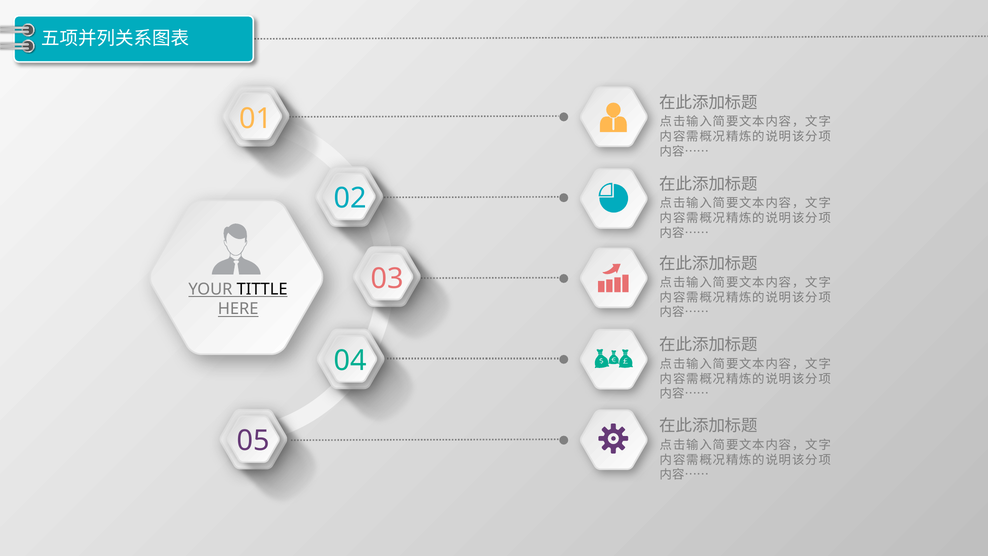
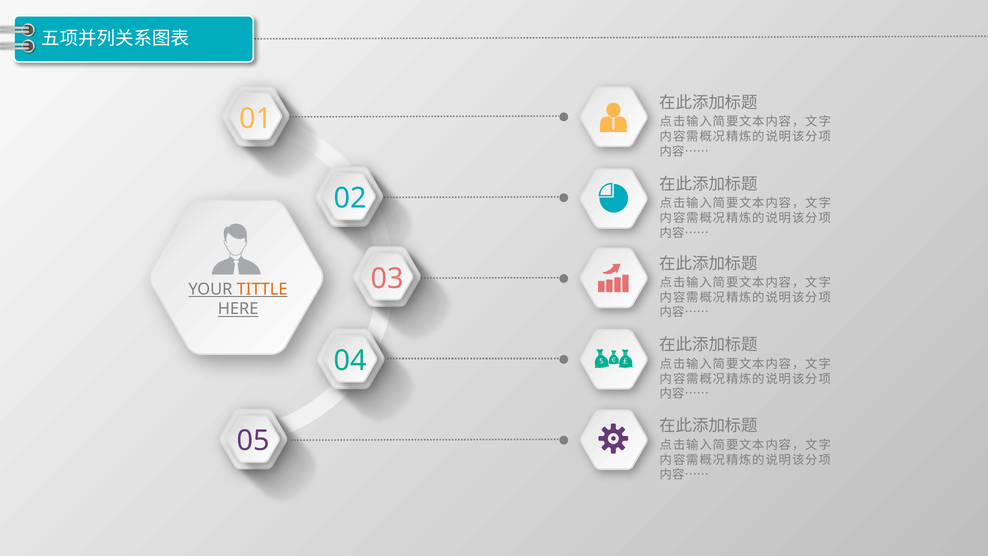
TITTLE colour: black -> orange
